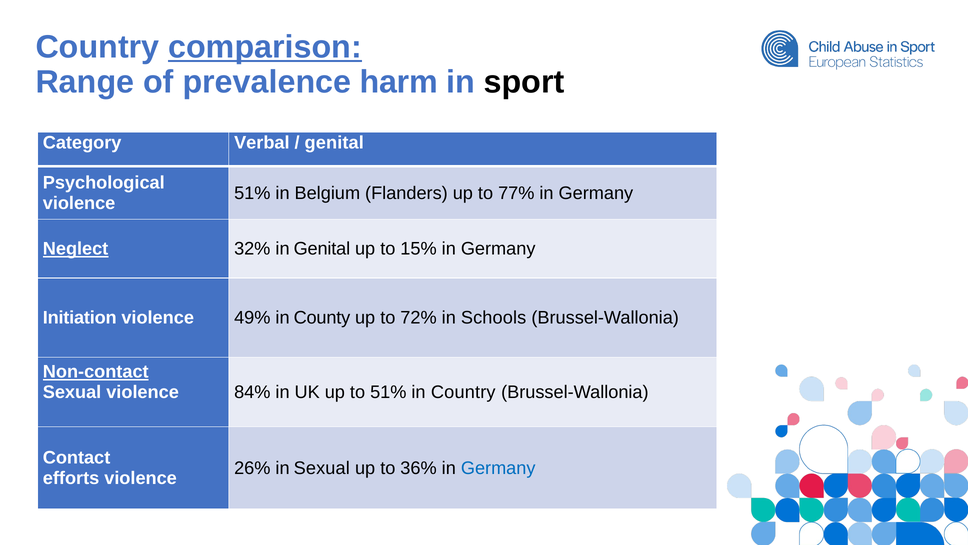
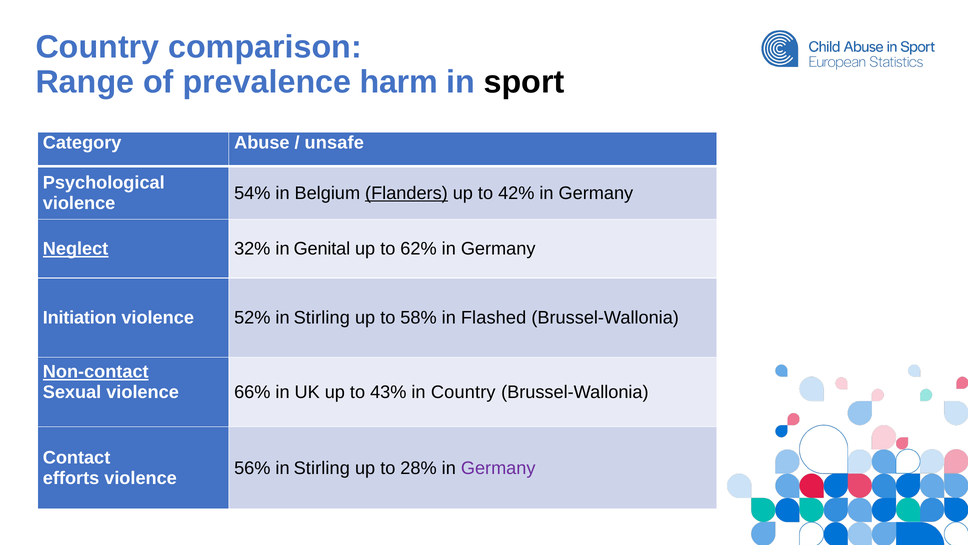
comparison underline: present -> none
Verbal: Verbal -> Abuse
genital at (334, 143): genital -> unsafe
51% at (252, 193): 51% -> 54%
Flanders underline: none -> present
77%: 77% -> 42%
15%: 15% -> 62%
49%: 49% -> 52%
County at (322, 318): County -> Stirling
72%: 72% -> 58%
Schools: Schools -> Flashed
84%: 84% -> 66%
to 51%: 51% -> 43%
26%: 26% -> 56%
Sexual at (322, 468): Sexual -> Stirling
36%: 36% -> 28%
Germany at (498, 468) colour: blue -> purple
